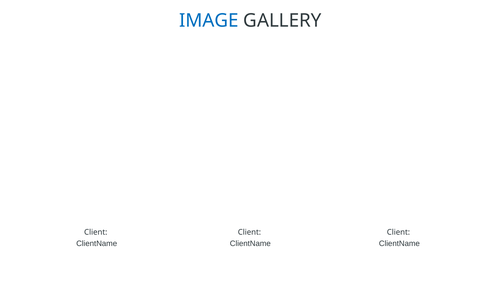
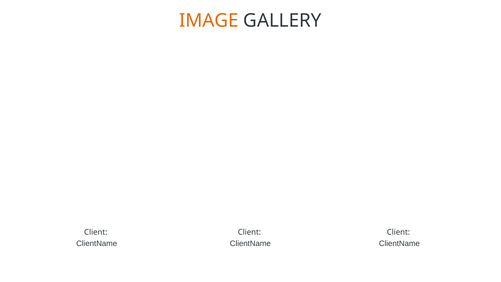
IMAGE colour: blue -> orange
